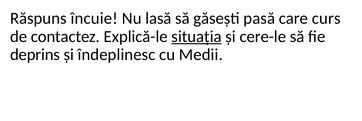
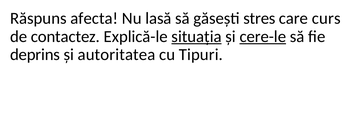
încuie: încuie -> afecta
pasă: pasă -> stres
cere-le underline: none -> present
îndeplinesc: îndeplinesc -> autoritatea
Medii: Medii -> Tipuri
